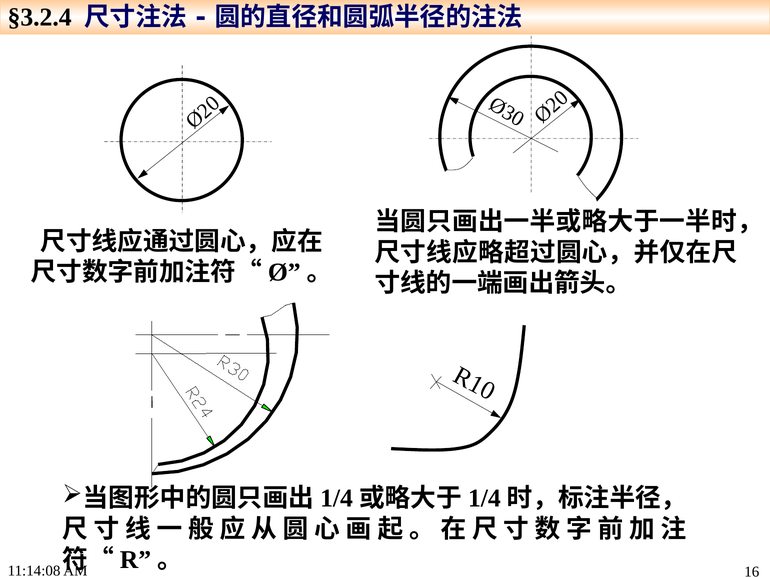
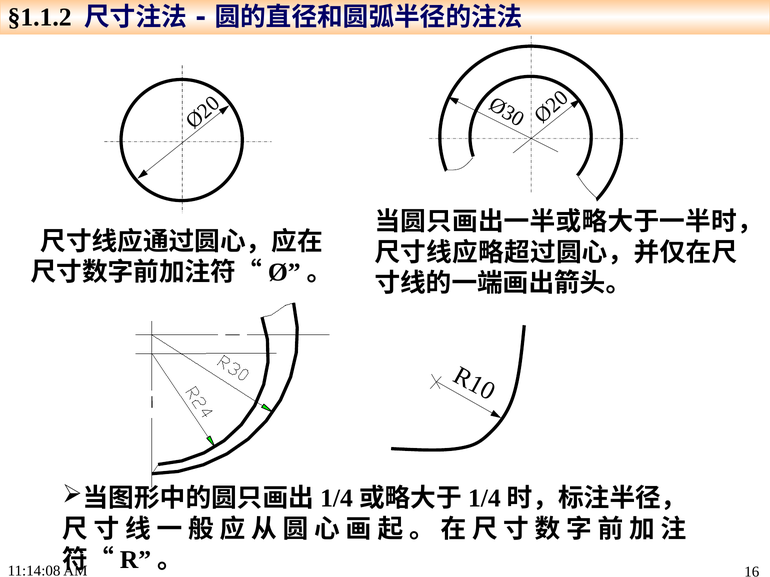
§3.2.4: §3.2.4 -> §1.1.2
